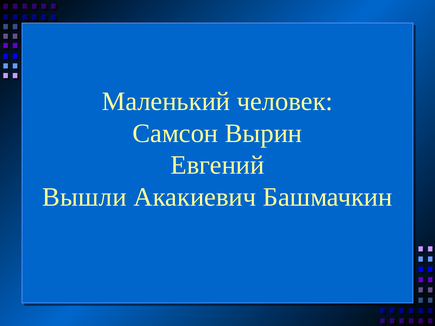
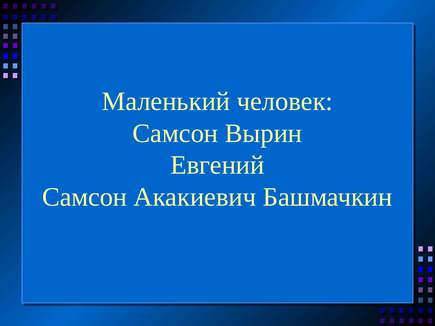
Вышли at (84, 197): Вышли -> Самсон
